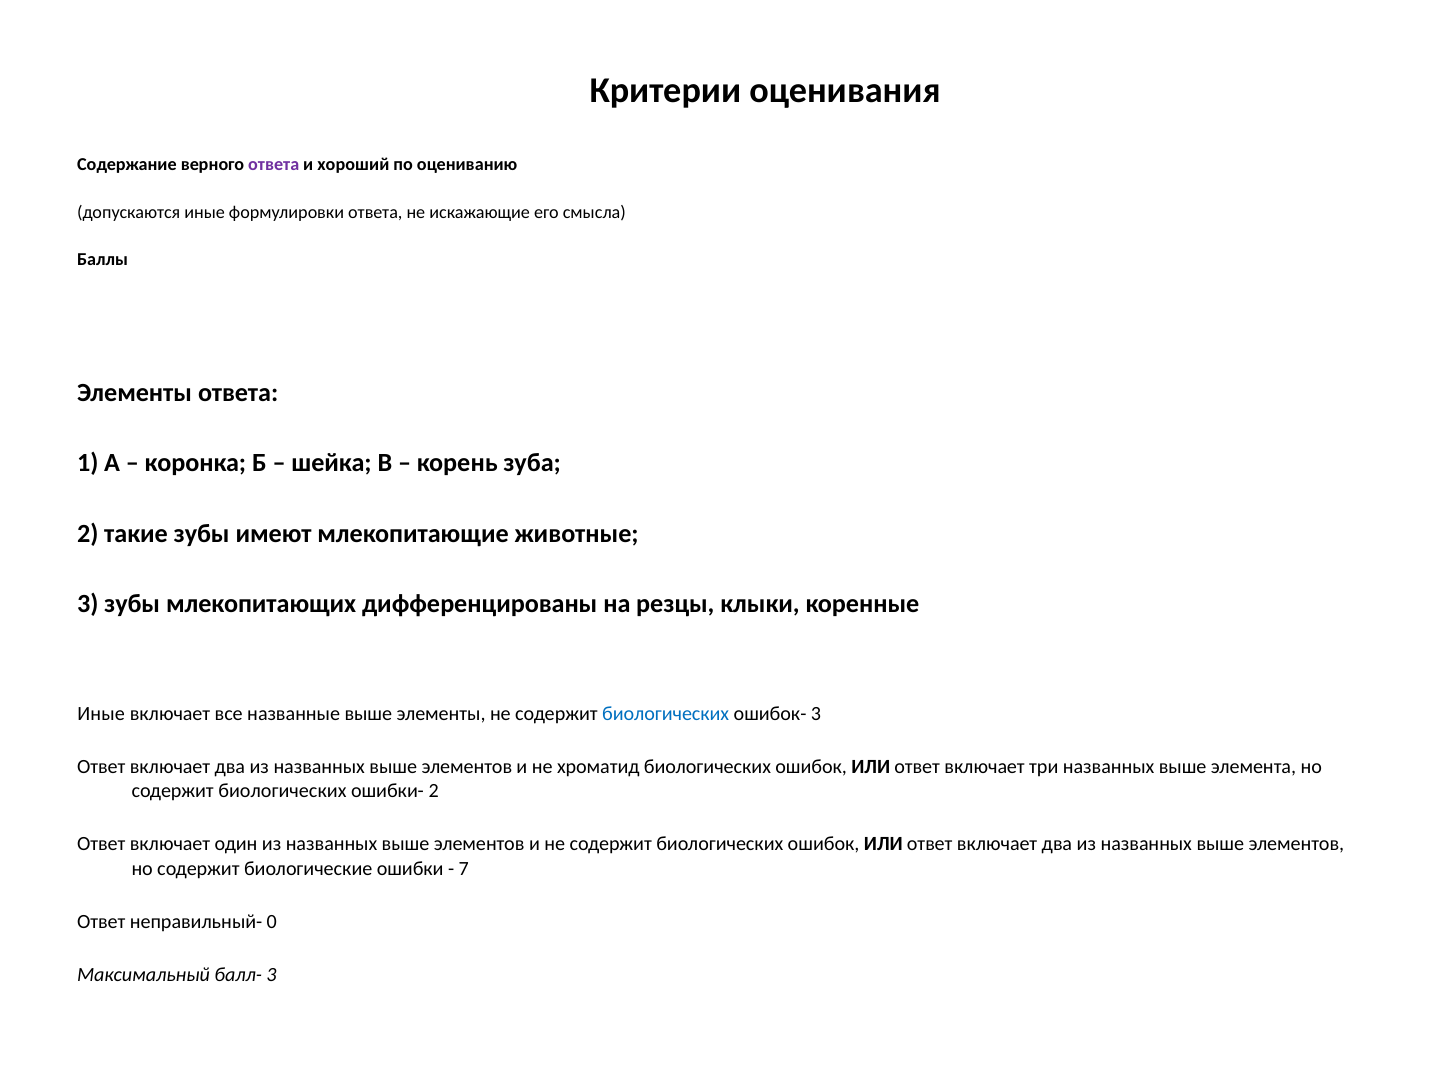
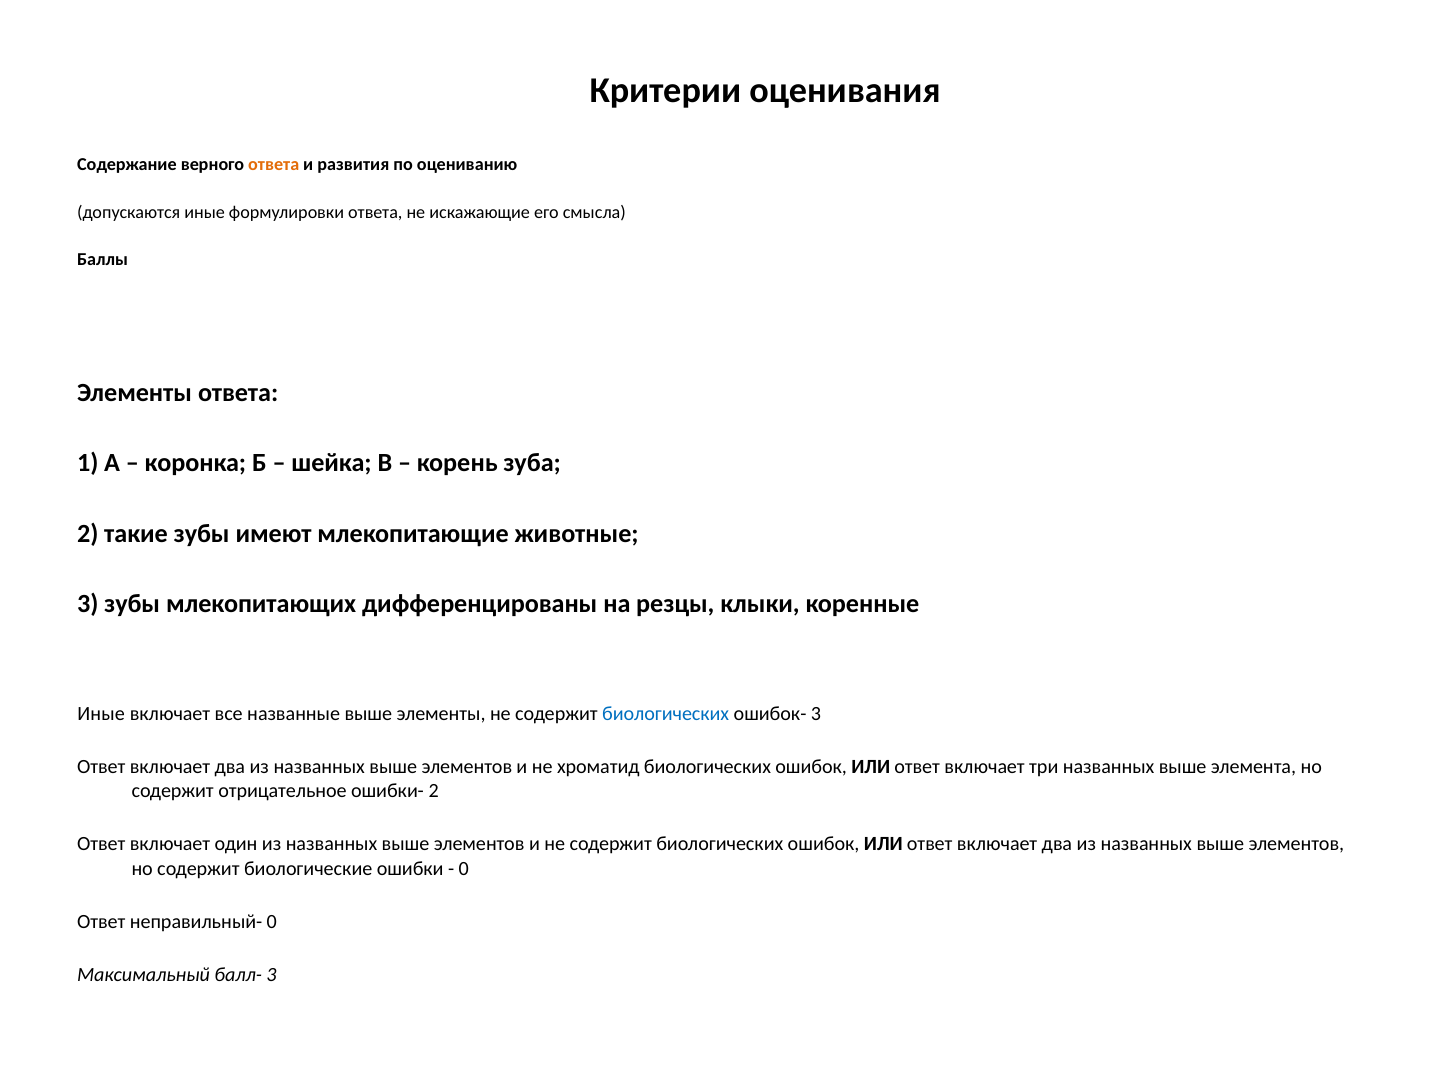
ответа at (274, 165) colour: purple -> orange
хороший: хороший -> развития
биологических at (282, 791): биологических -> отрицательное
7 at (464, 868): 7 -> 0
